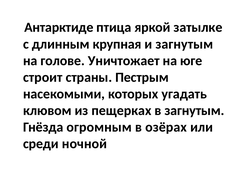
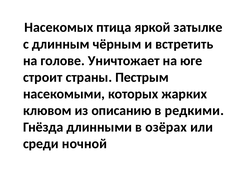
Антарктиде: Антарктиде -> Насекомых
крупная: крупная -> чёрным
и загнутым: загнутым -> встретить
угадать: угадать -> жарких
пещерках: пещерках -> описанию
в загнутым: загнутым -> редкими
огромным: огромным -> длинными
